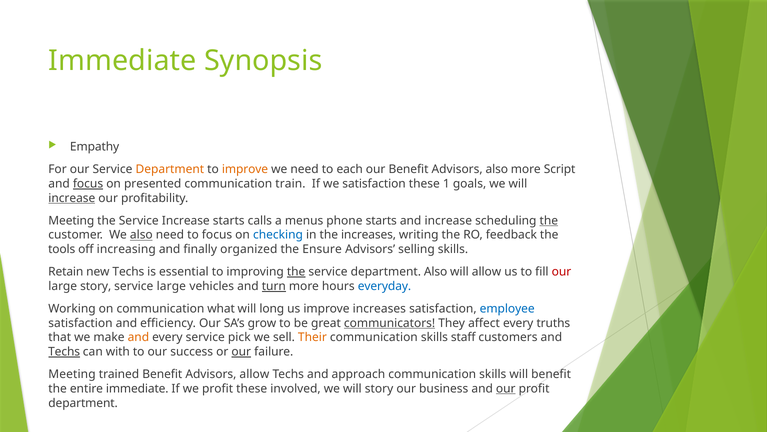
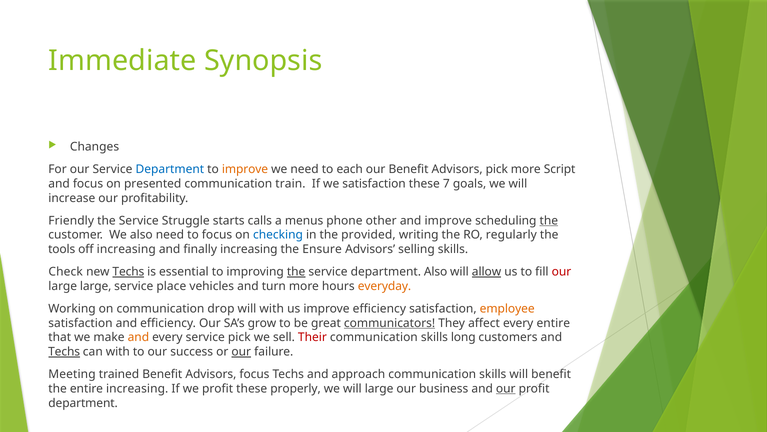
Empathy: Empathy -> Changes
Department at (170, 169) colour: orange -> blue
Advisors also: also -> pick
focus at (88, 184) underline: present -> none
1: 1 -> 7
increase at (72, 198) underline: present -> none
Meeting at (71, 220): Meeting -> Friendly
Service Increase: Increase -> Struggle
phone starts: starts -> other
and increase: increase -> improve
also at (141, 235) underline: present -> none
the increases: increases -> provided
feedback: feedback -> regularly
finally organized: organized -> increasing
Retain: Retain -> Check
Techs at (128, 271) underline: none -> present
allow at (487, 271) underline: none -> present
large story: story -> large
service large: large -> place
turn underline: present -> none
everyday colour: blue -> orange
what: what -> drop
will long: long -> with
improve increases: increases -> efficiency
employee colour: blue -> orange
every truths: truths -> entire
Their colour: orange -> red
staff: staff -> long
Advisors allow: allow -> focus
entire immediate: immediate -> increasing
involved: involved -> properly
will story: story -> large
